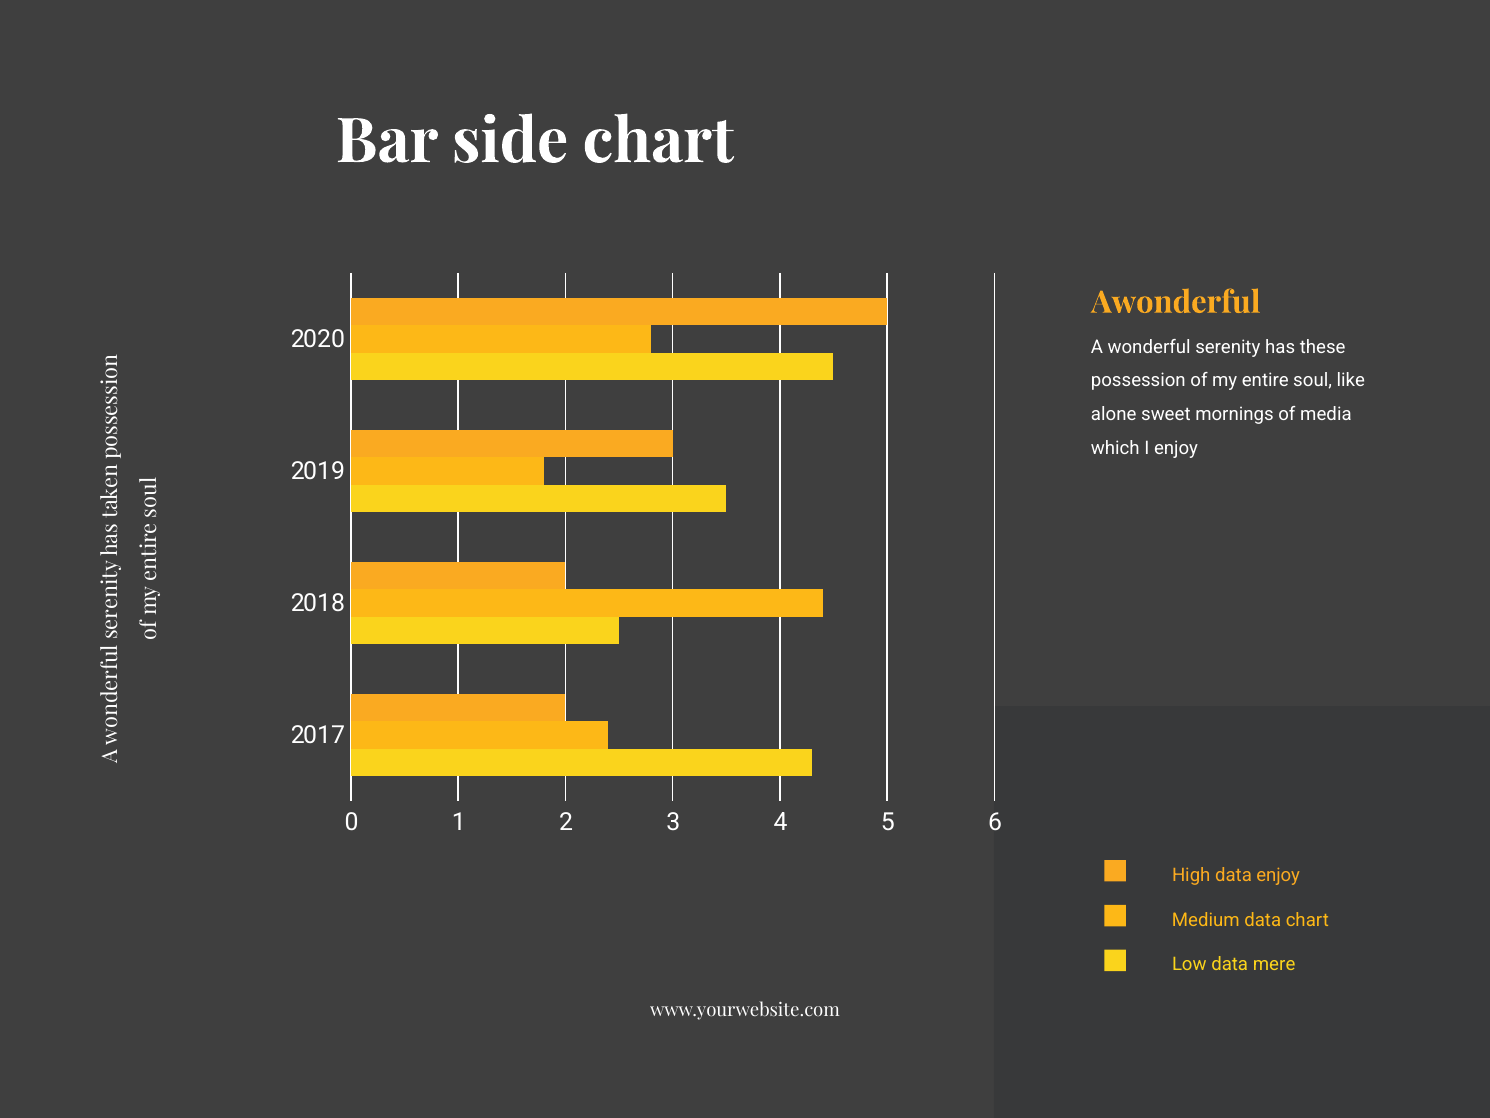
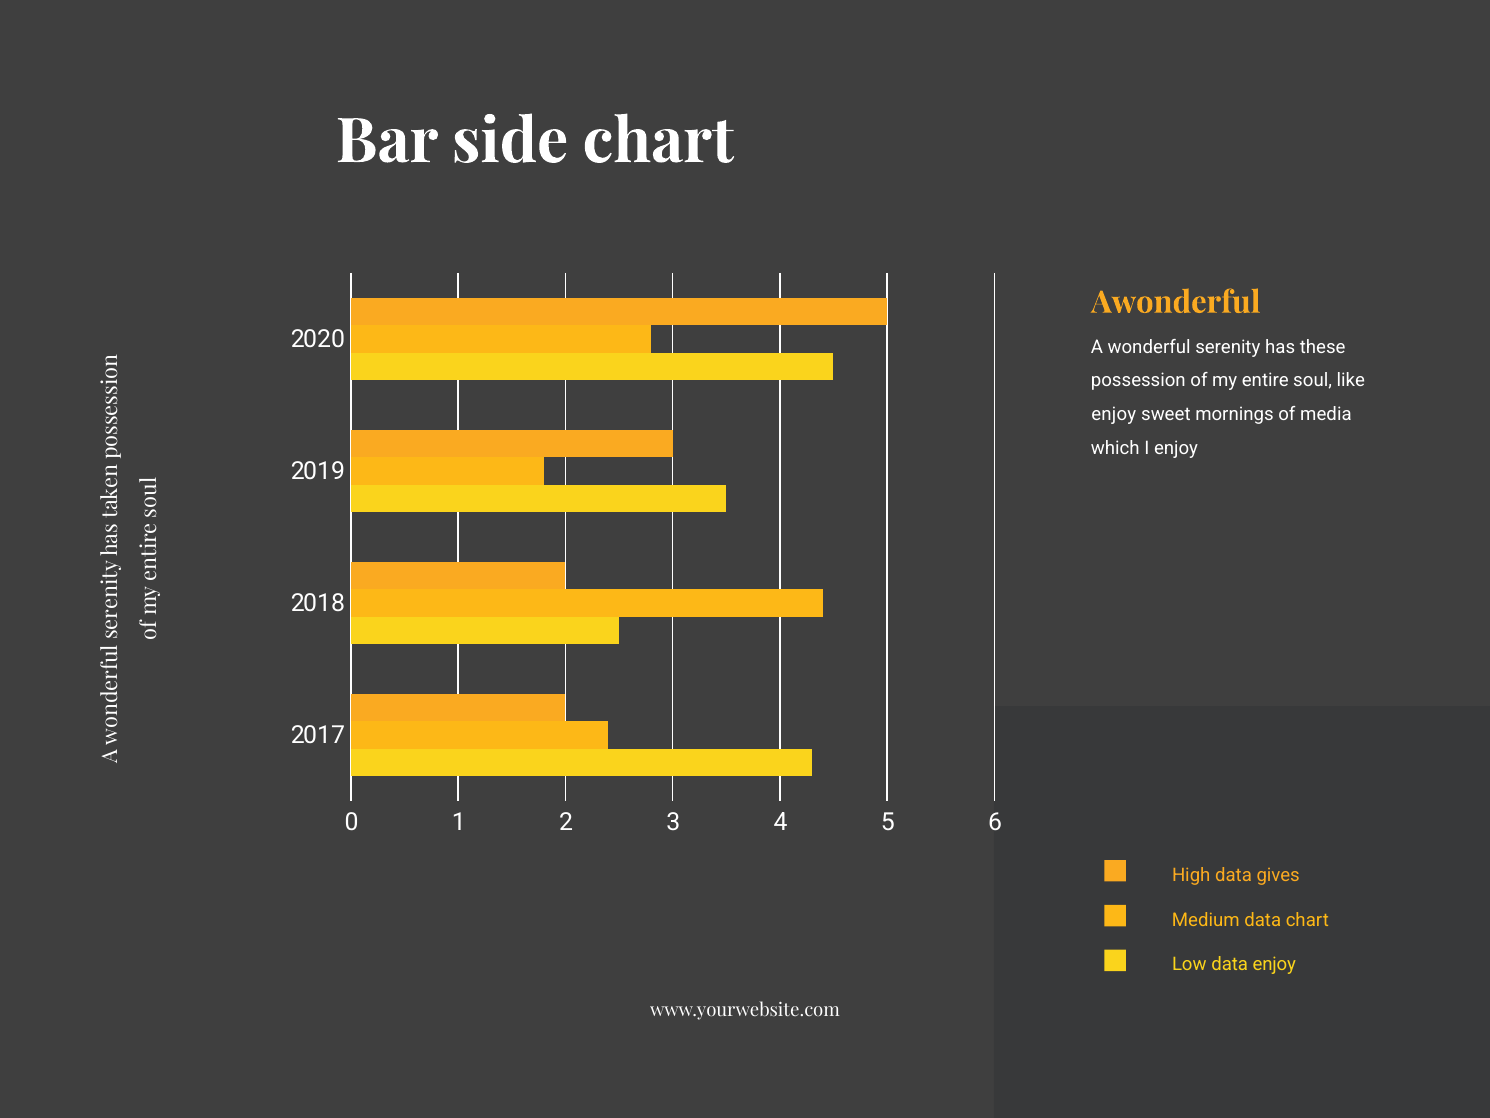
alone at (1114, 414): alone -> enjoy
data enjoy: enjoy -> gives
data mere: mere -> enjoy
